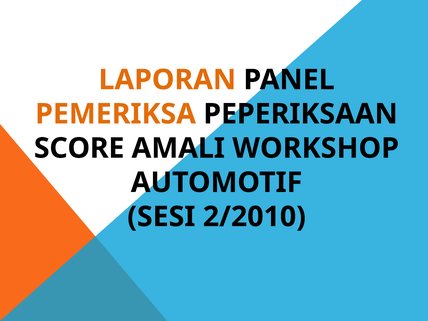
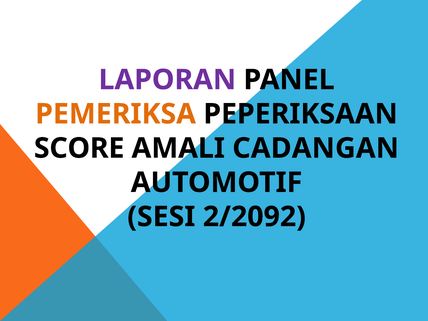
LAPORAN colour: orange -> purple
WORKSHOP: WORKSHOP -> CADANGAN
2/2010: 2/2010 -> 2/2092
